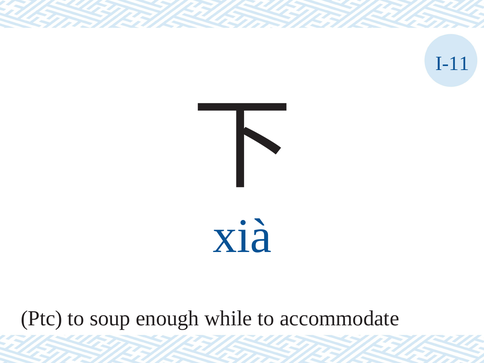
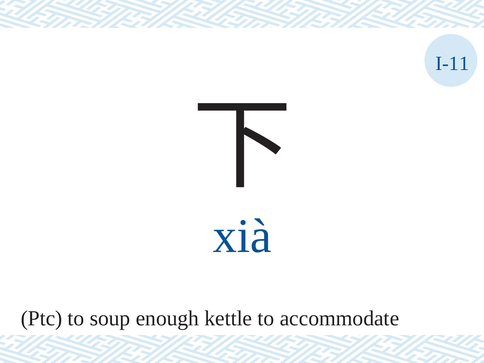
while: while -> kettle
